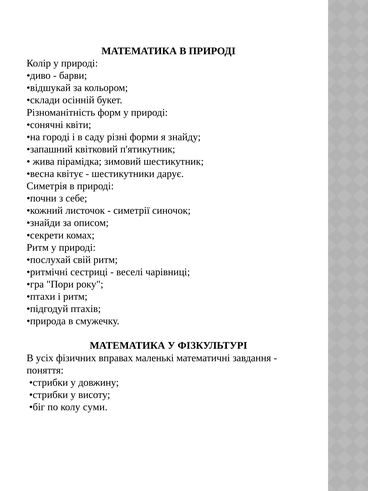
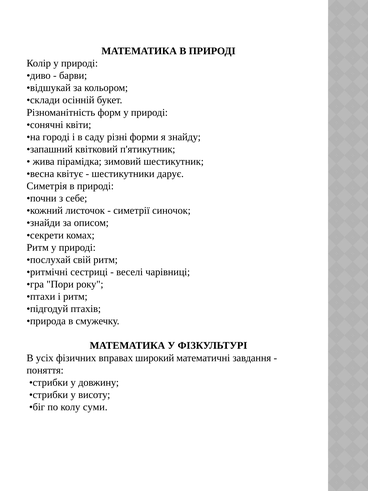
маленькі: маленькі -> широкий
